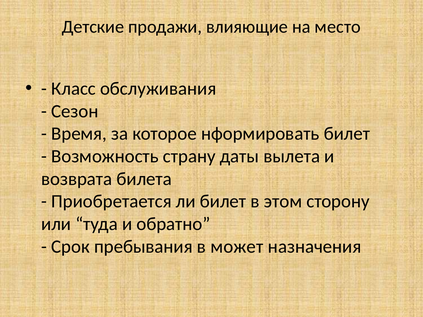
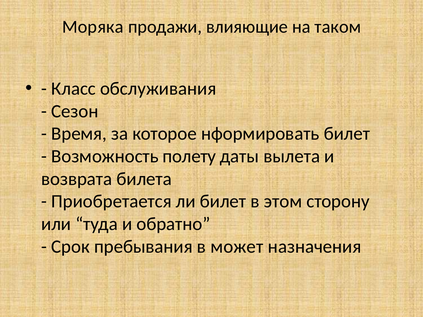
Детские: Детские -> Моряка
место: место -> таком
страну: страну -> полету
